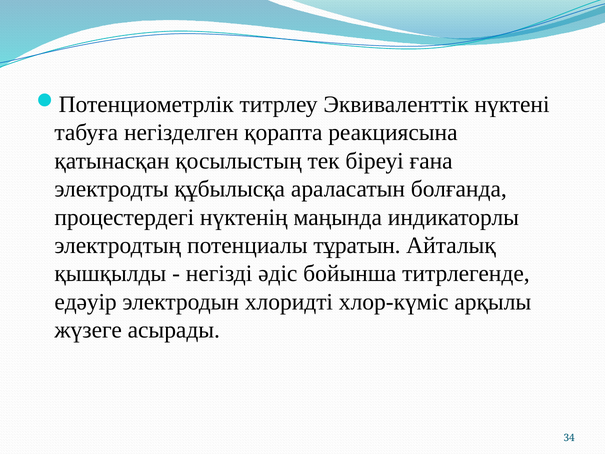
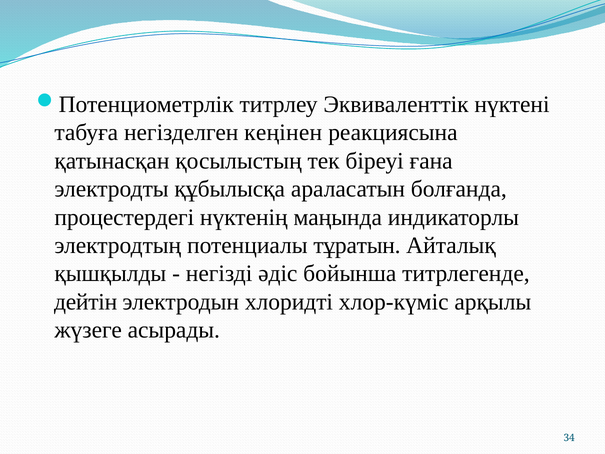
қорапта: қорапта -> кеңінен
едәуір: едәуір -> дейтін
